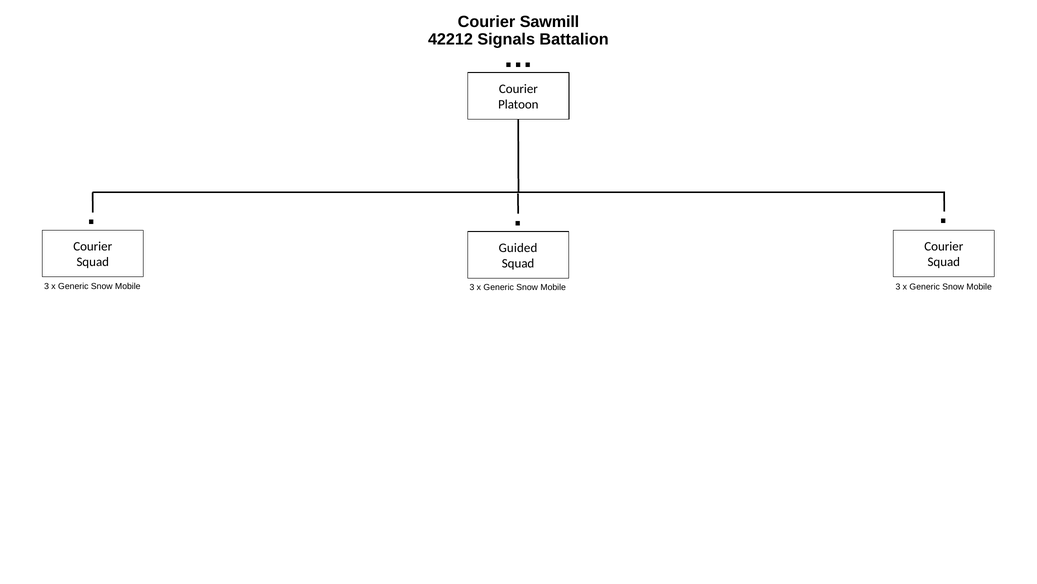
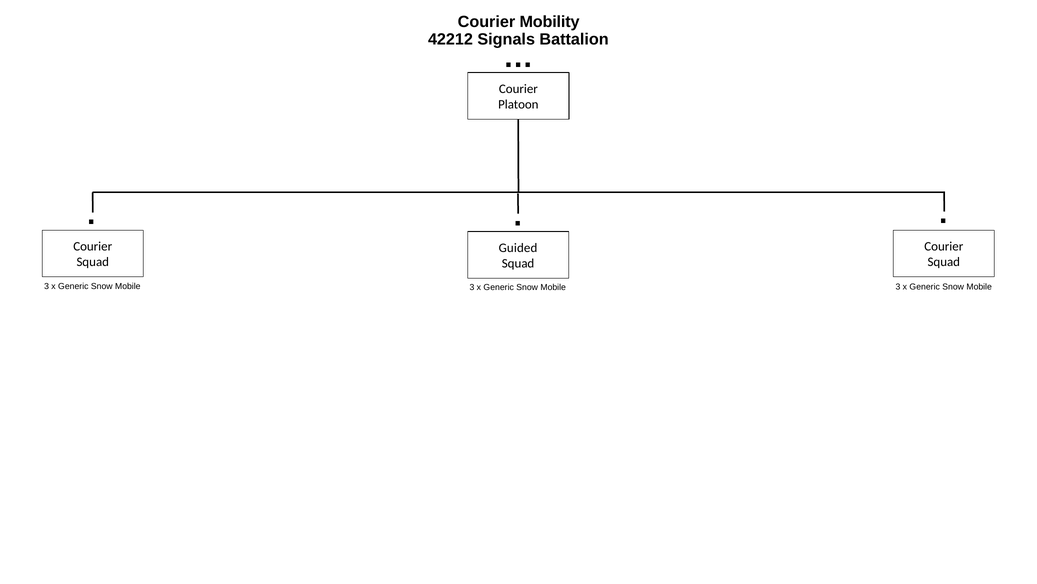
Sawmill: Sawmill -> Mobility
